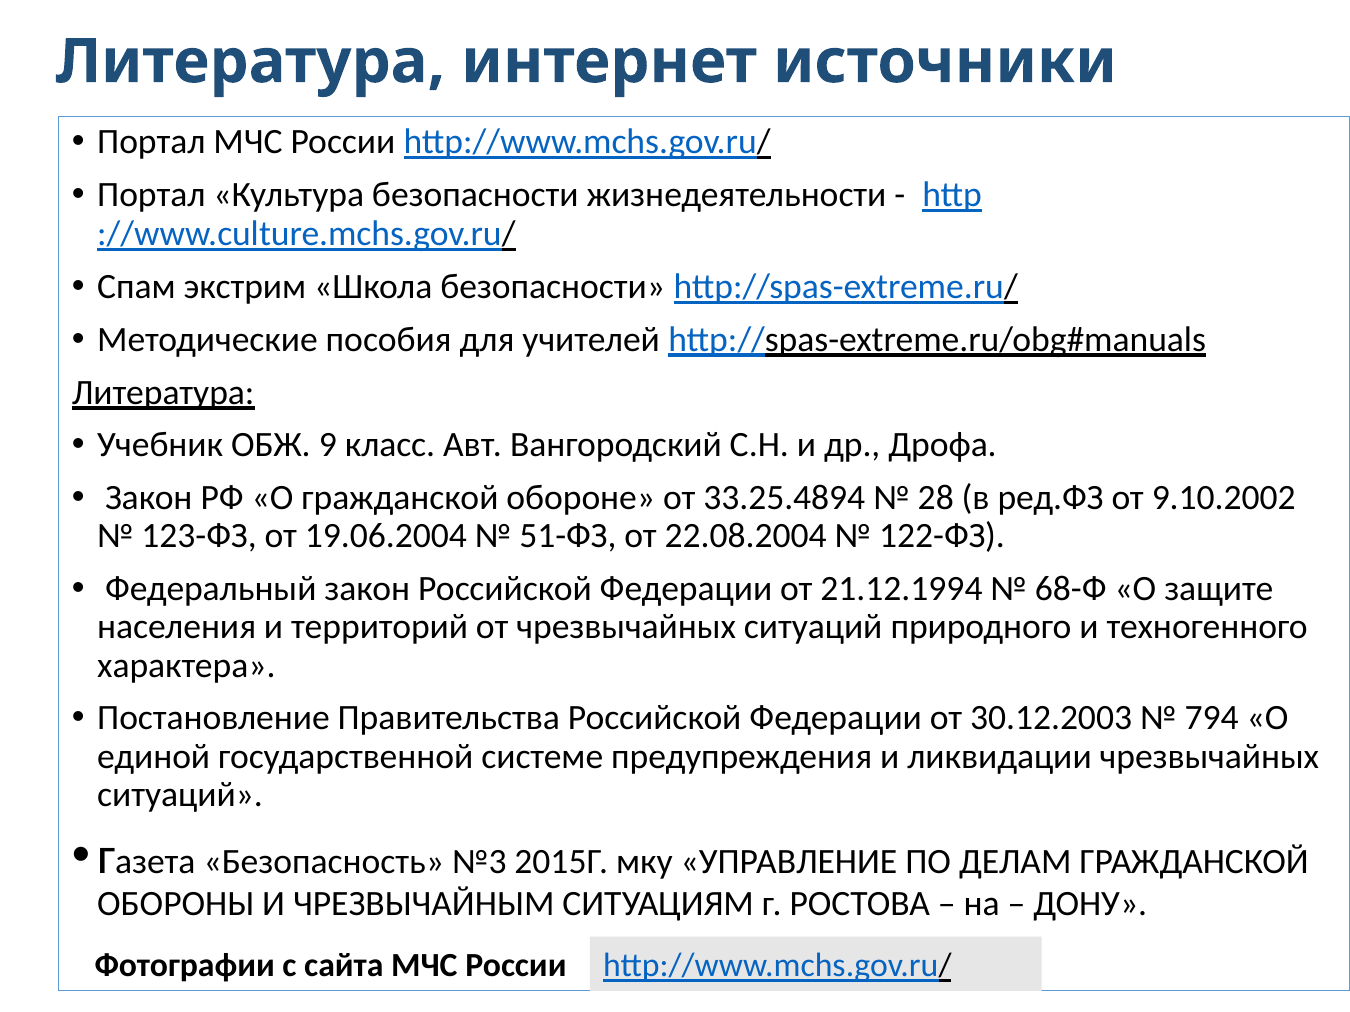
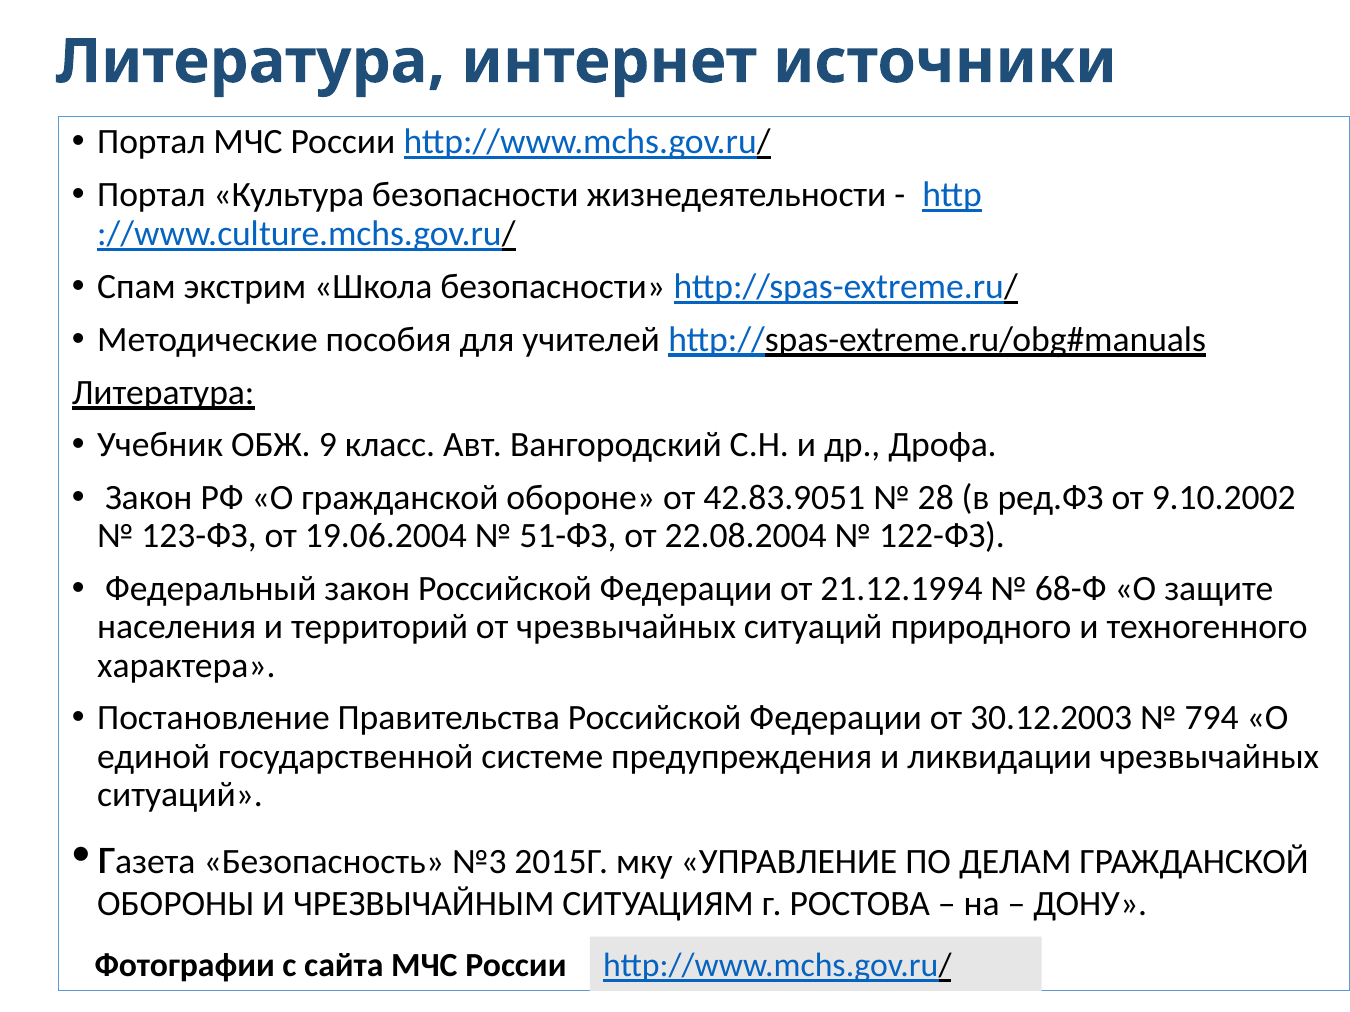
33.25.4894: 33.25.4894 -> 42.83.9051
